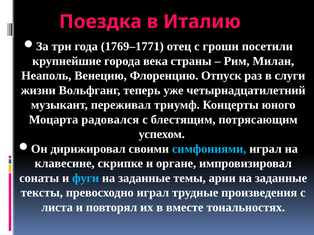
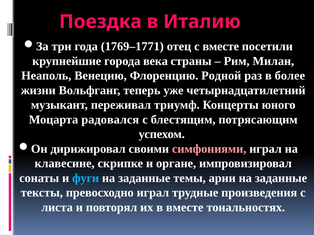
с гроши: гроши -> вместе
Отпуск: Отпуск -> Родной
слуги: слуги -> более
симфониями colour: light blue -> pink
